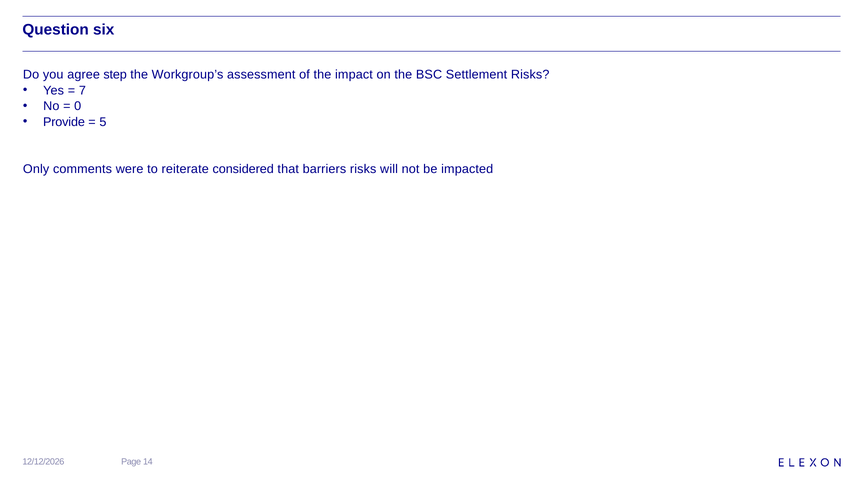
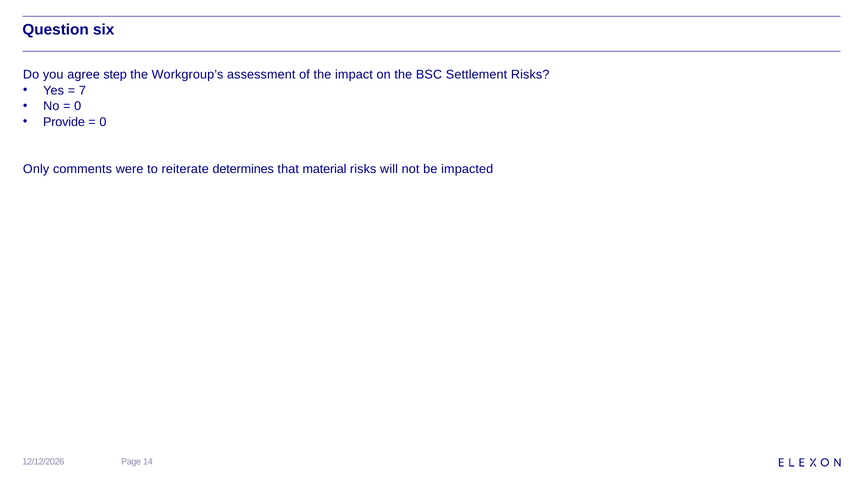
5 at (103, 122): 5 -> 0
considered: considered -> determines
barriers: barriers -> material
